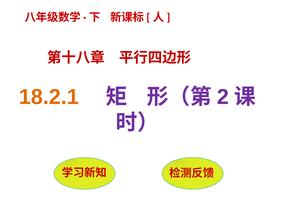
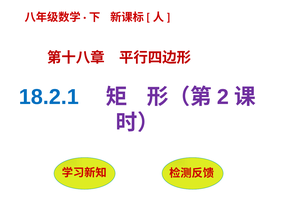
18.2.1 colour: orange -> blue
